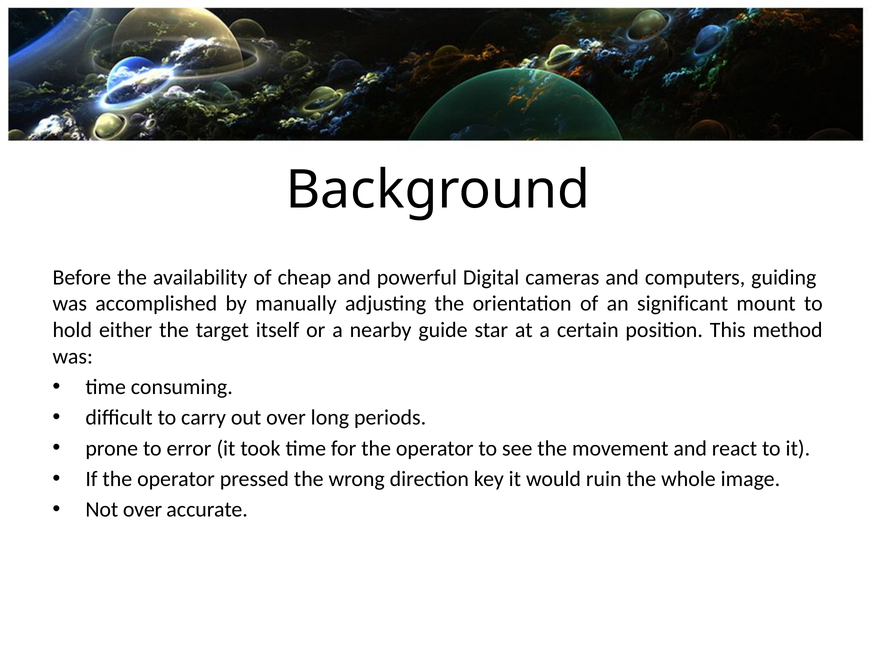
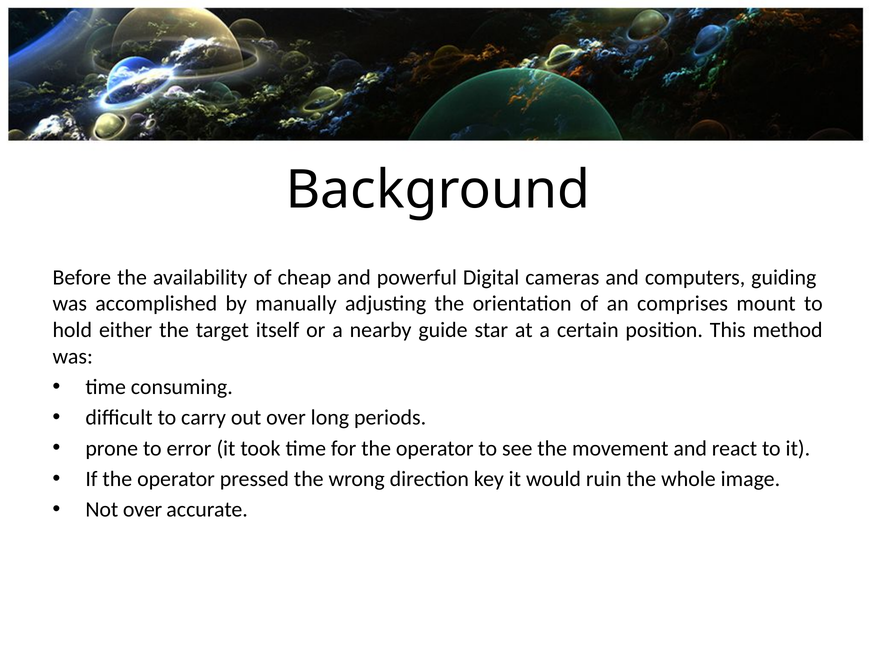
significant: significant -> comprises
